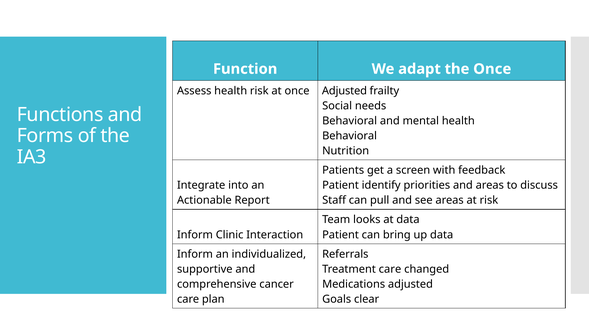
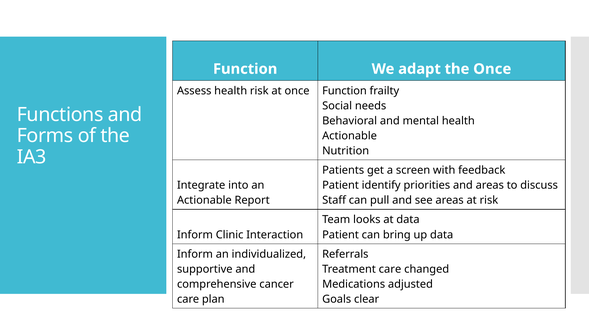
once Adjusted: Adjusted -> Function
Behavioral at (350, 136): Behavioral -> Actionable
